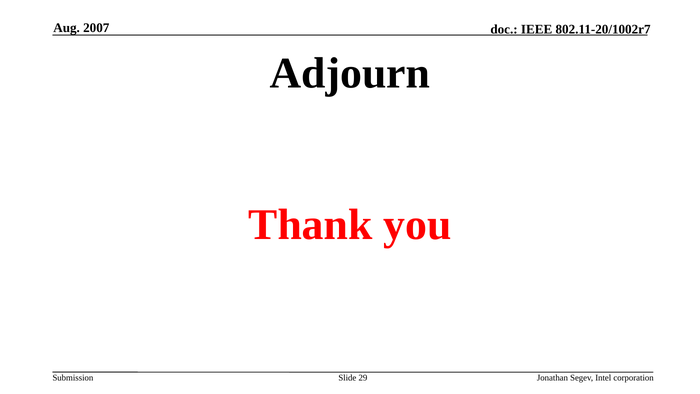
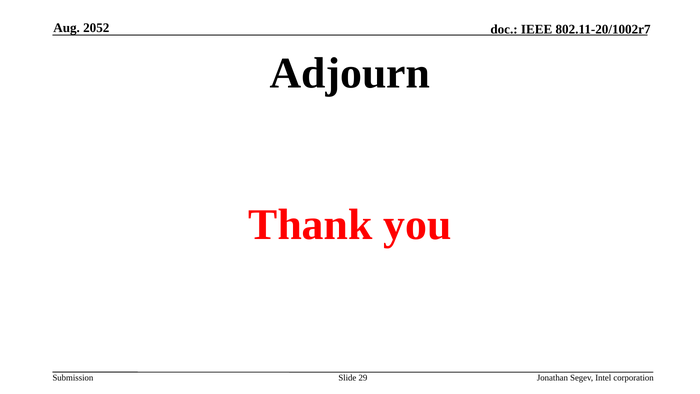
2007: 2007 -> 2052
